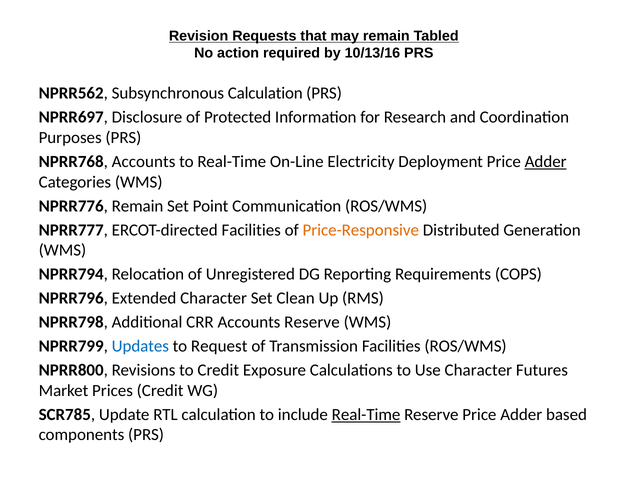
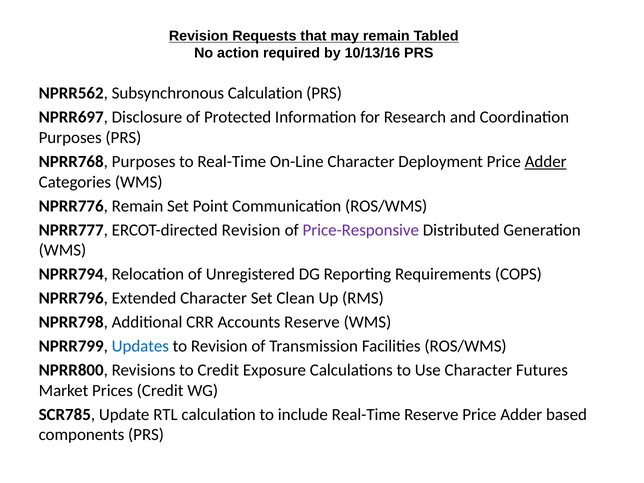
NPRR768 Accounts: Accounts -> Purposes
On-Line Electricity: Electricity -> Character
ERCOT-directed Facilities: Facilities -> Revision
Price-Responsive colour: orange -> purple
to Request: Request -> Revision
Real-Time at (366, 414) underline: present -> none
